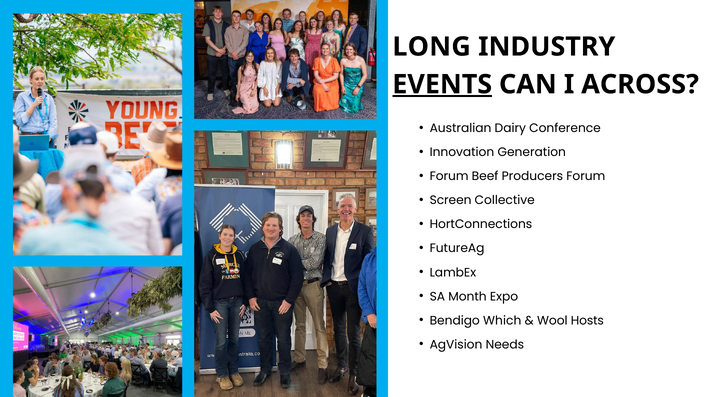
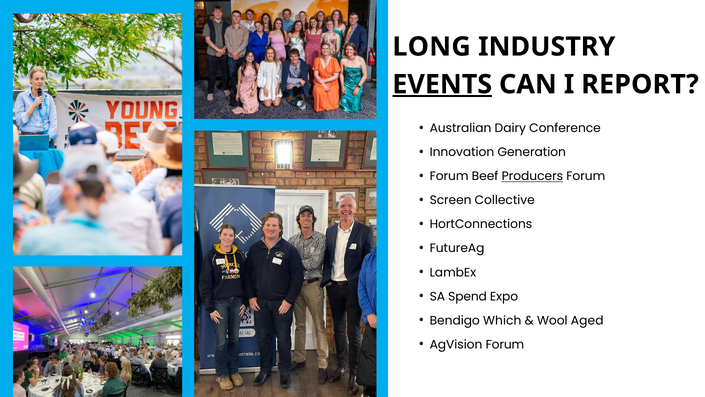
ACROSS: ACROSS -> REPORT
Producers underline: none -> present
Month: Month -> Spend
Hosts: Hosts -> Aged
AgVision Needs: Needs -> Forum
